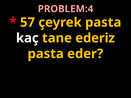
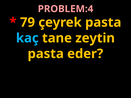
57: 57 -> 79
kaç colour: white -> light blue
ederiz: ederiz -> zeytin
